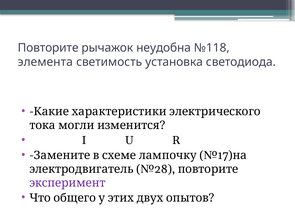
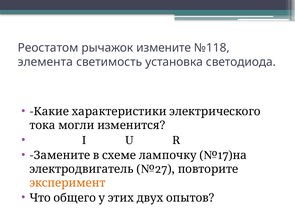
Повторите at (48, 48): Повторите -> Реостатом
неудобна: неудобна -> измените
№28: №28 -> №27
эксперимент colour: purple -> orange
